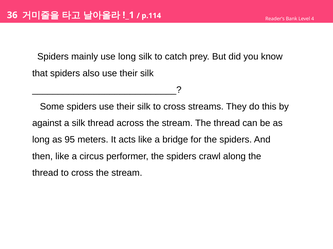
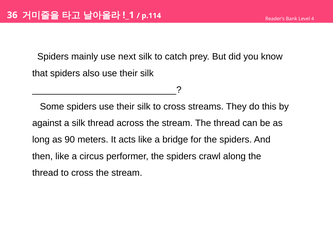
use long: long -> next
95: 95 -> 90
